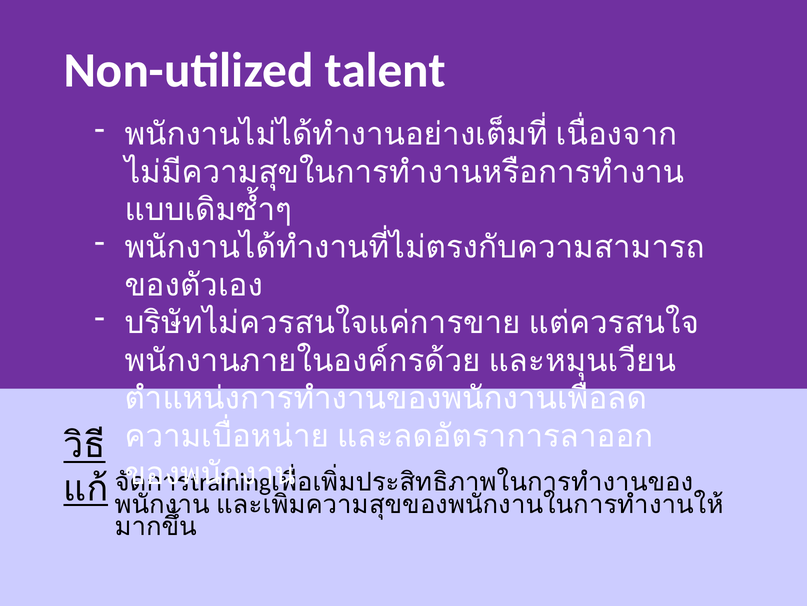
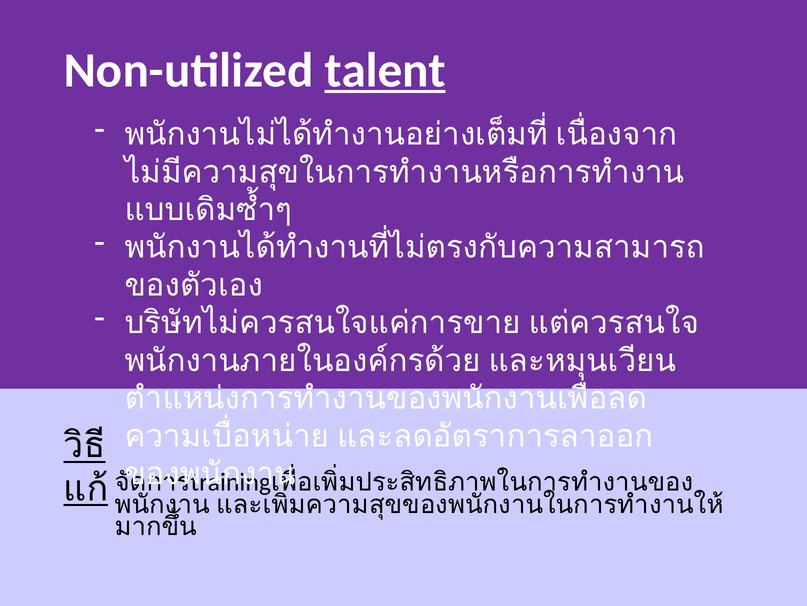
talent underline: none -> present
